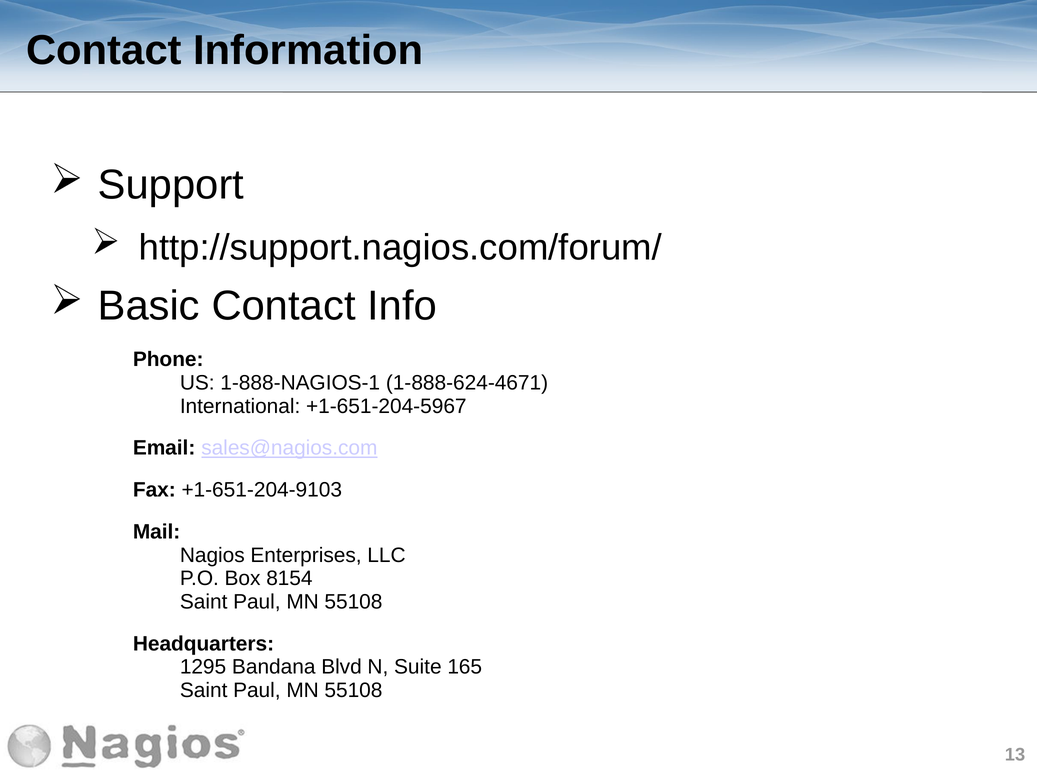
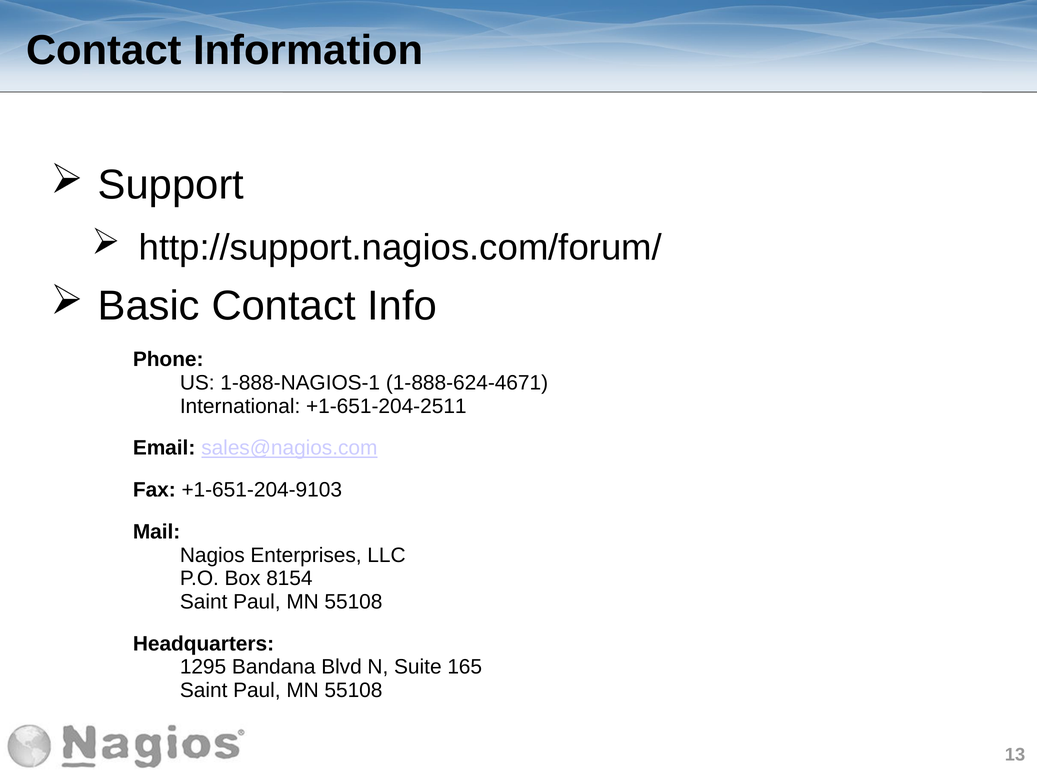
+1-651-204-5967: +1-651-204-5967 -> +1-651-204-2511
